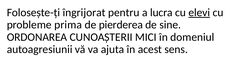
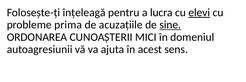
îngrijorat: îngrijorat -> înțeleagă
pierderea: pierderea -> acuzațiile
sine underline: none -> present
